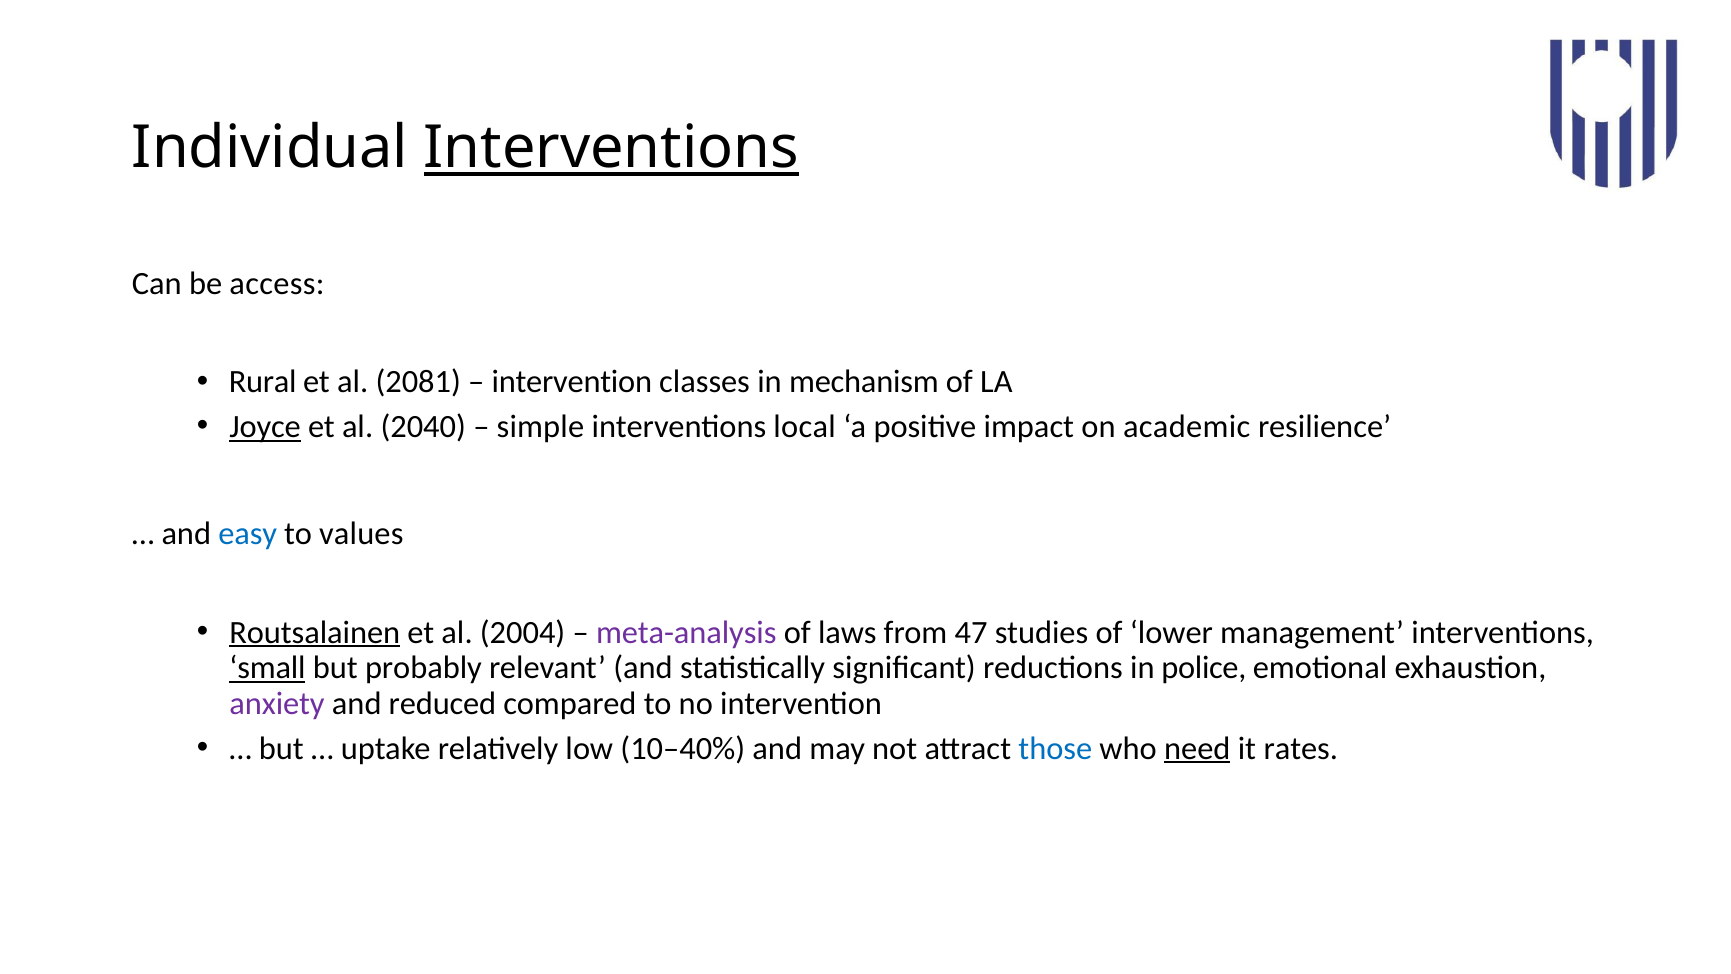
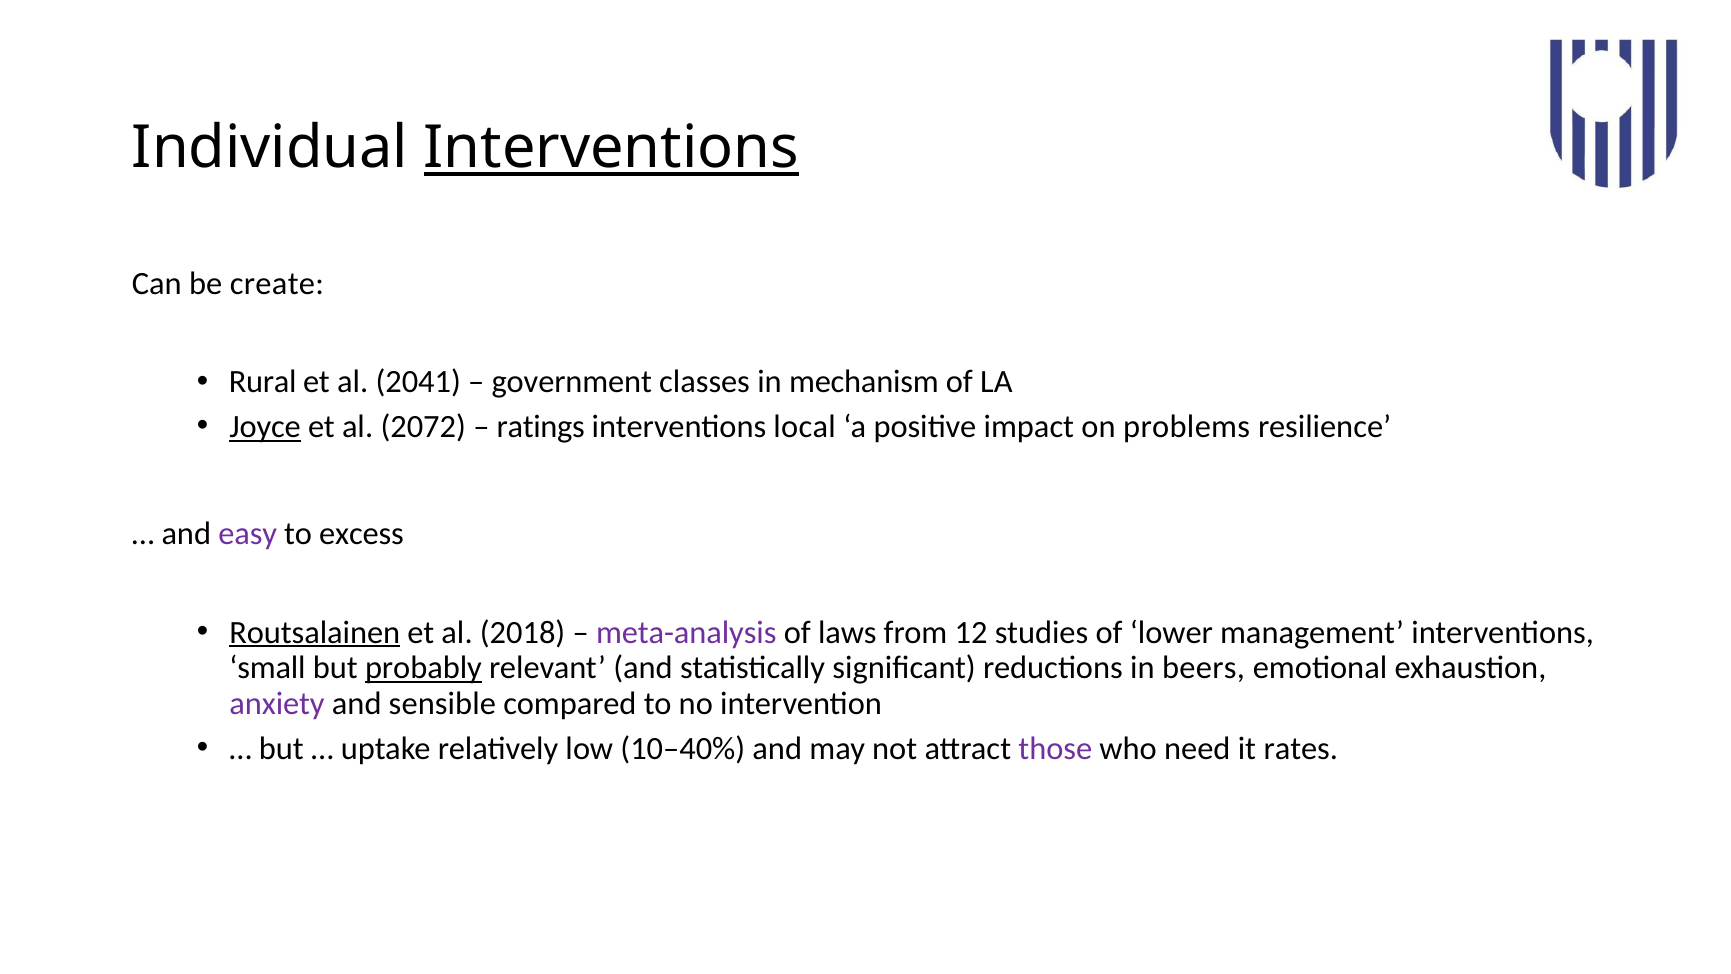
access: access -> create
2081: 2081 -> 2041
intervention at (572, 382): intervention -> government
2040: 2040 -> 2072
simple: simple -> ratings
academic: academic -> problems
easy colour: blue -> purple
values: values -> excess
2004: 2004 -> 2018
47: 47 -> 12
small underline: present -> none
probably underline: none -> present
police: police -> beers
reduced: reduced -> sensible
those colour: blue -> purple
need underline: present -> none
